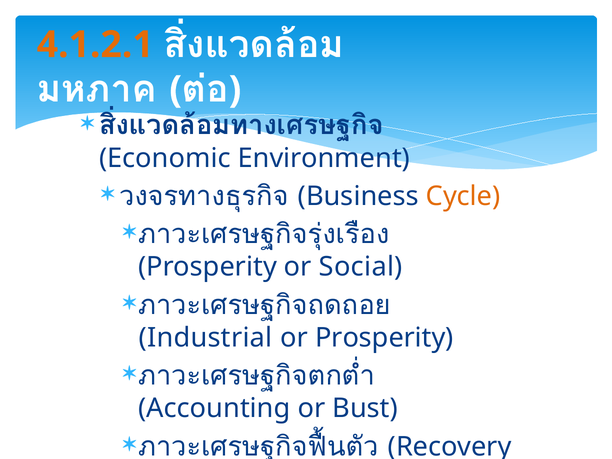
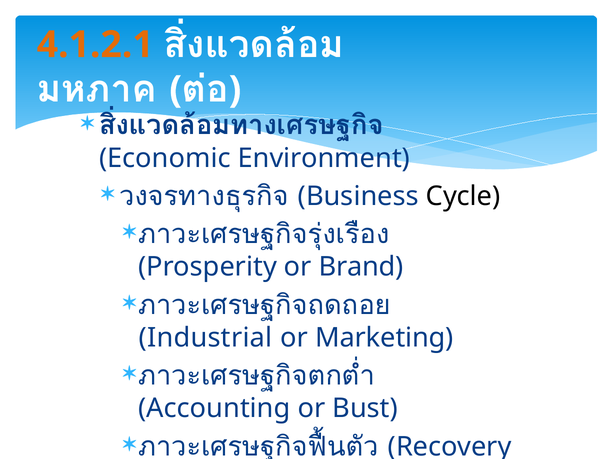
Cycle colour: orange -> black
Social: Social -> Brand
or Prosperity: Prosperity -> Marketing
